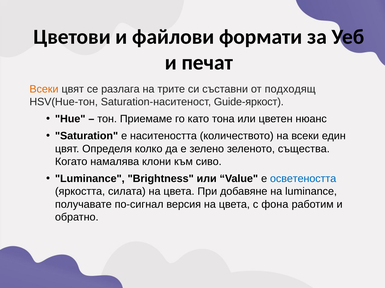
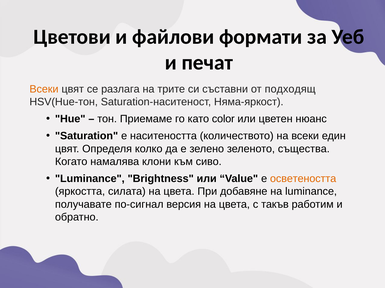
Guide-яркост: Guide-яркост -> Няма-яркост
тона: тона -> color
осветеността colour: blue -> orange
фона: фона -> такъв
